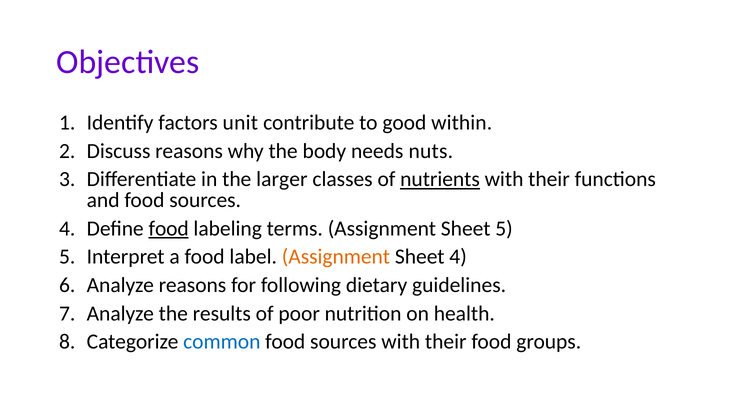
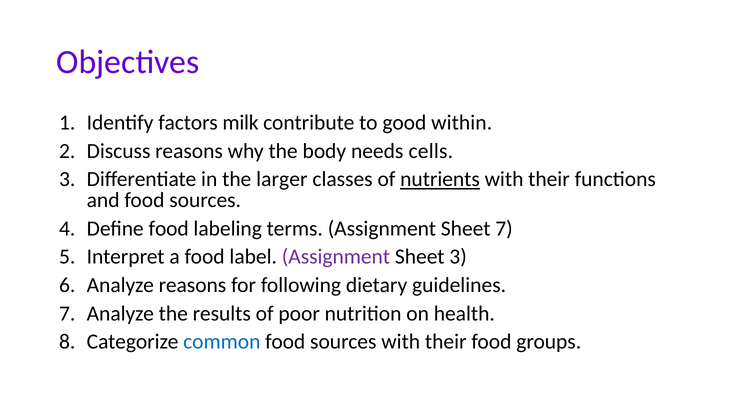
unit: unit -> milk
nuts: nuts -> cells
food at (169, 229) underline: present -> none
Sheet 5: 5 -> 7
Assignment at (336, 257) colour: orange -> purple
Sheet 4: 4 -> 3
